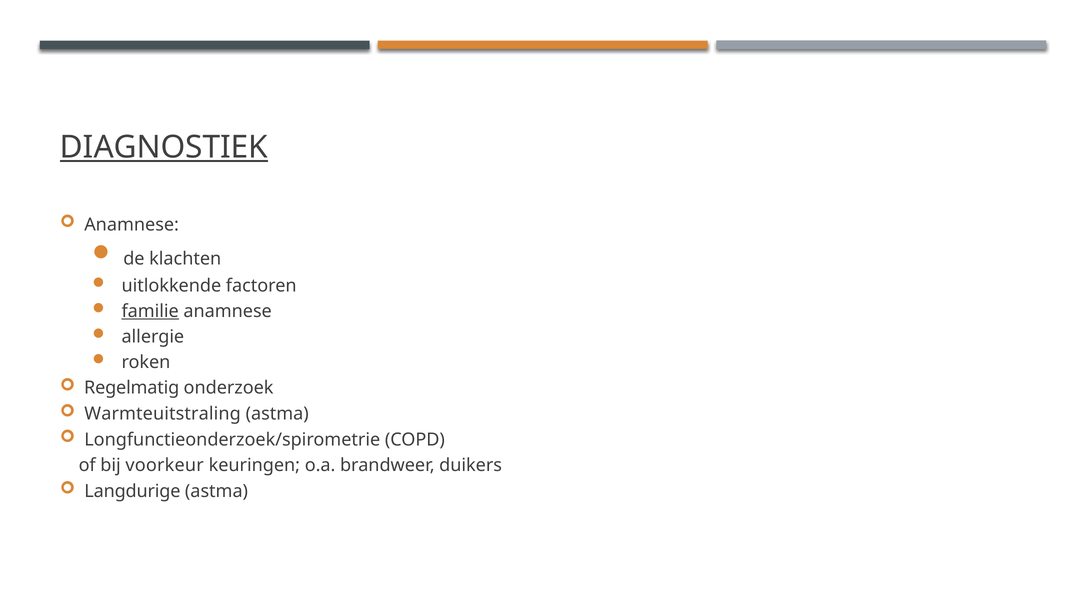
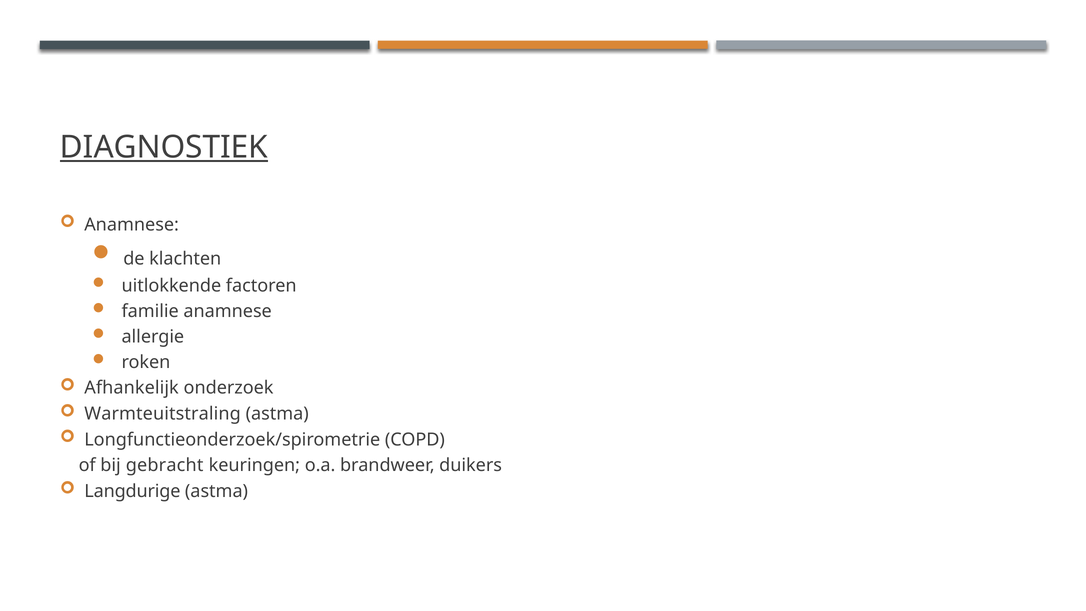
familie underline: present -> none
Regelmatig: Regelmatig -> Afhankelijk
voorkeur: voorkeur -> gebracht
